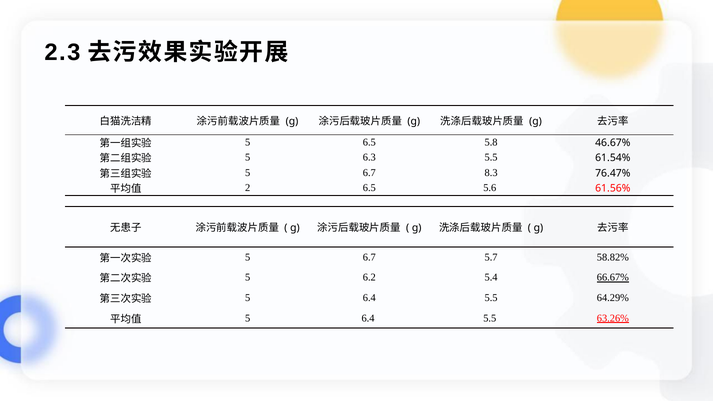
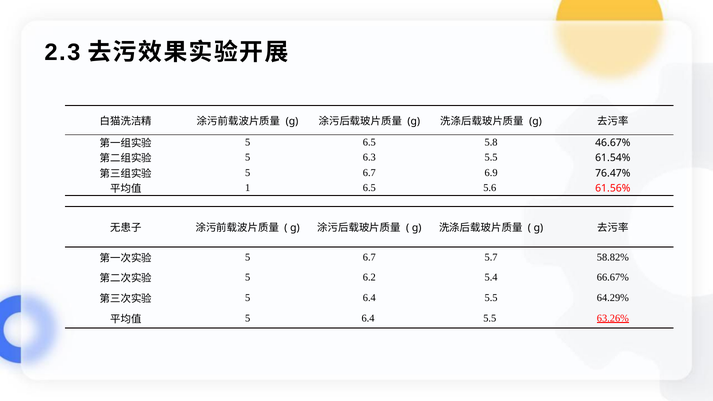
8.3: 8.3 -> 6.9
2: 2 -> 1
66.67% underline: present -> none
